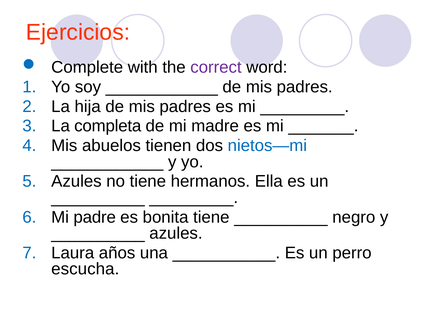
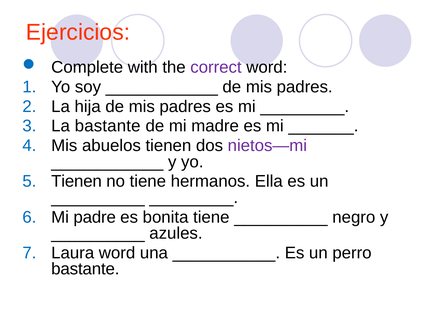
La completa: completa -> bastante
nietos—mi colour: blue -> purple
Azules at (76, 181): Azules -> Tienen
Laura años: años -> word
escucha at (85, 269): escucha -> bastante
